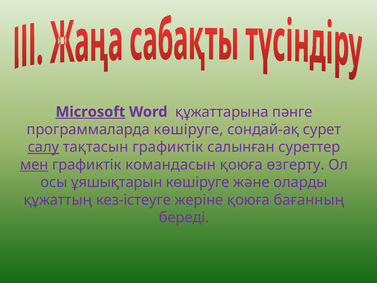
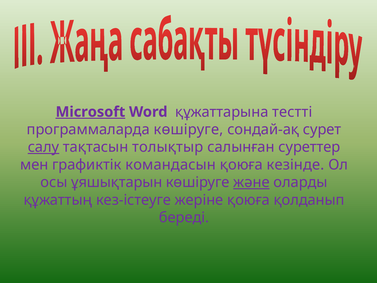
пәнге: пәнге -> тестті
тақтасын графиктік: графиктік -> толықтыр
мен underline: present -> none
өзгерту: өзгерту -> кезінде
және underline: none -> present
бағанның: бағанның -> қолданып
